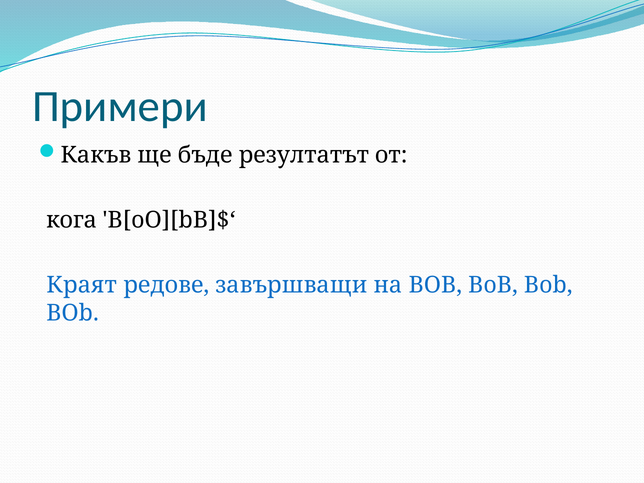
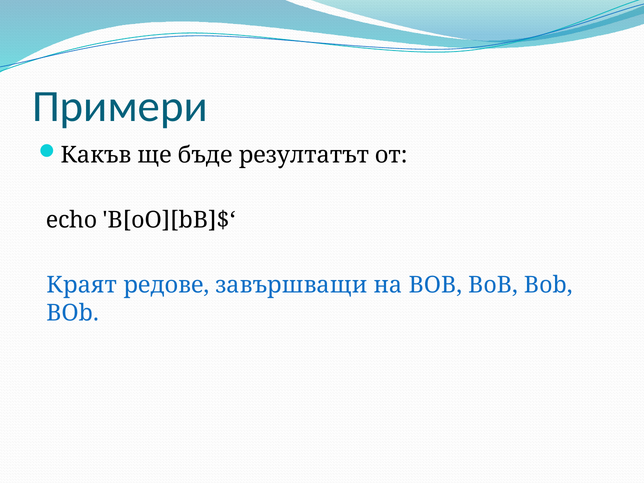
кога: кога -> echo
